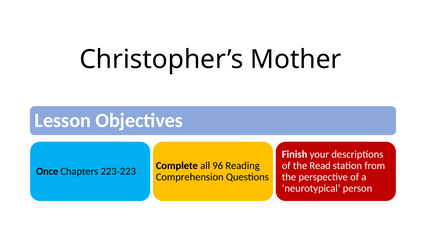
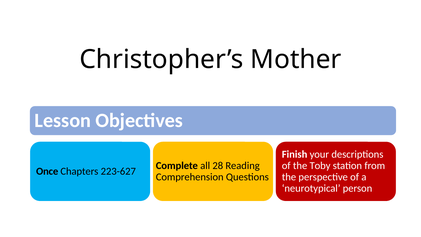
96: 96 -> 28
Read: Read -> Toby
223-223: 223-223 -> 223-627
